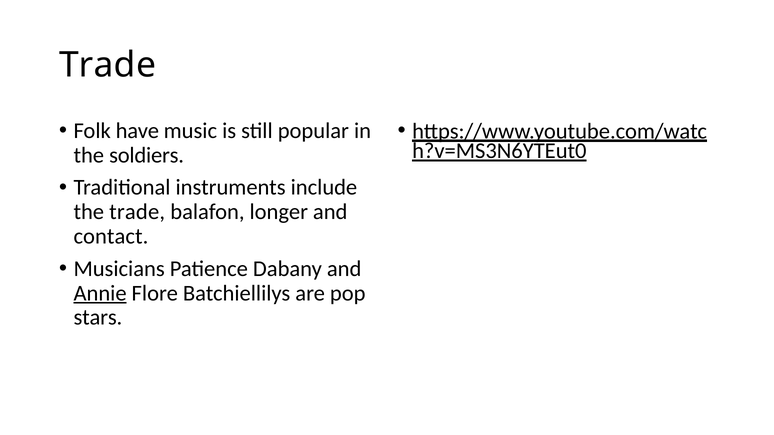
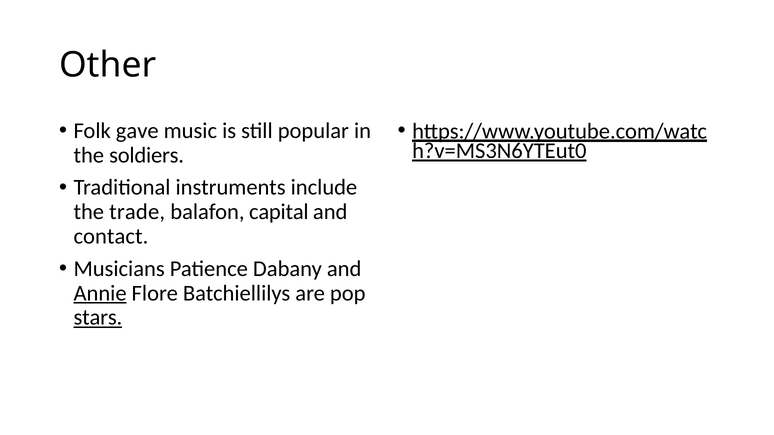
Trade at (108, 65): Trade -> Other
have: have -> gave
longer: longer -> capital
stars underline: none -> present
